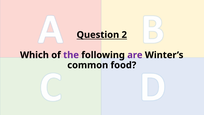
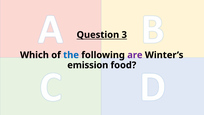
2: 2 -> 3
the colour: purple -> blue
common: common -> emission
